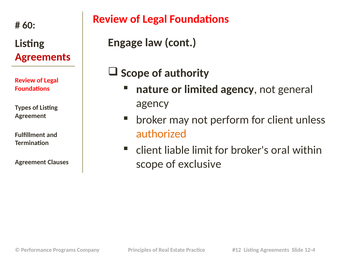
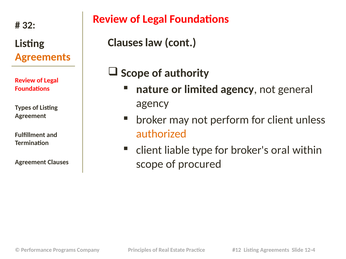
60: 60 -> 32
Engage at (125, 43): Engage -> Clauses
Agreements at (43, 57) colour: red -> orange
limit: limit -> type
exclusive: exclusive -> procured
